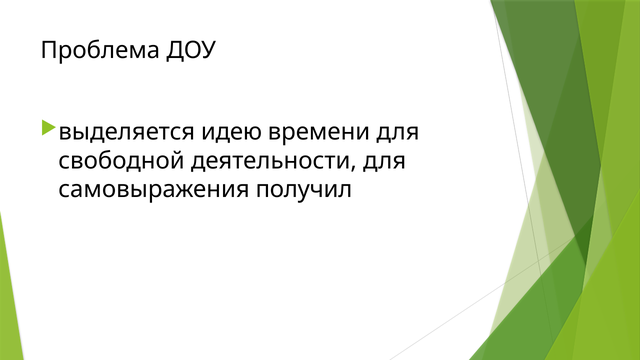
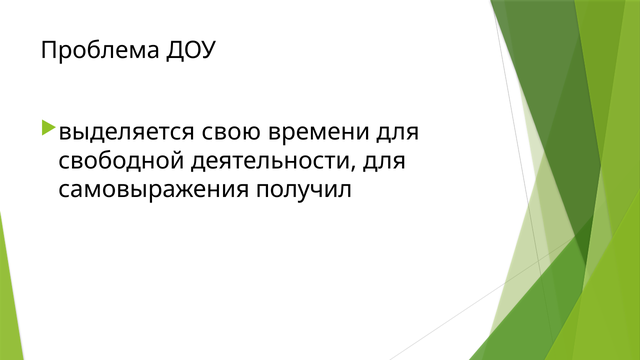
идею: идею -> свою
